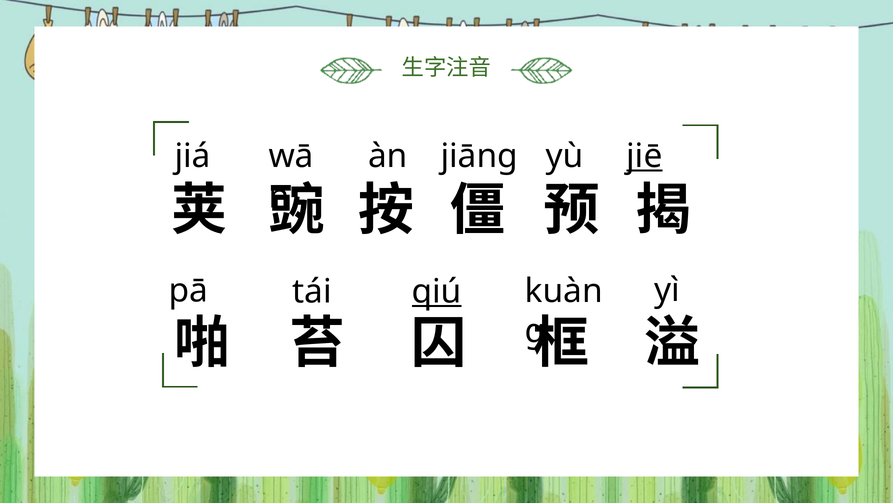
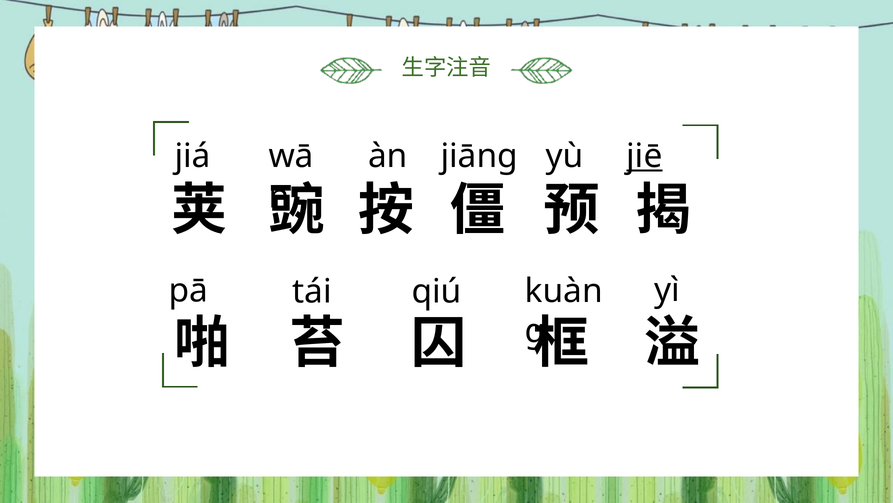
qiú underline: present -> none
